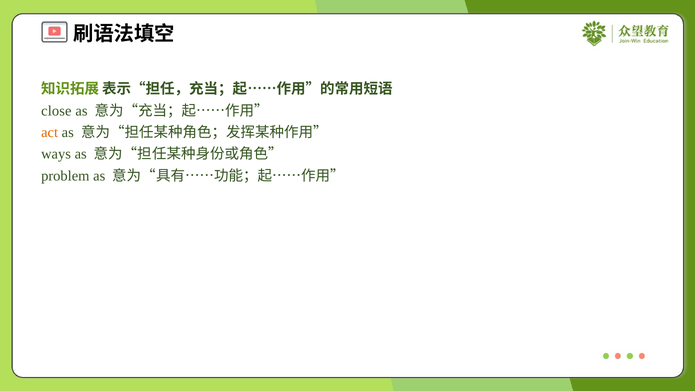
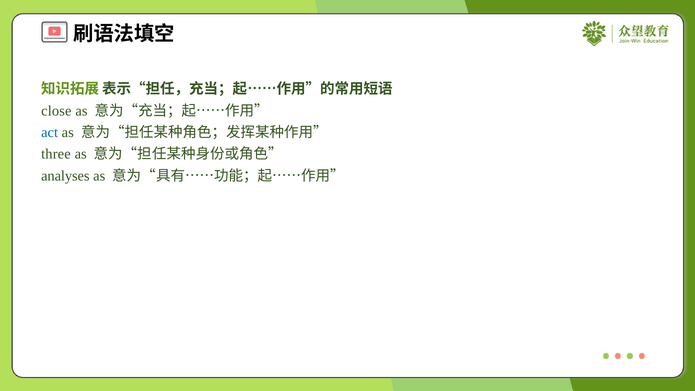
act colour: orange -> blue
ways: ways -> three
problem: problem -> analyses
